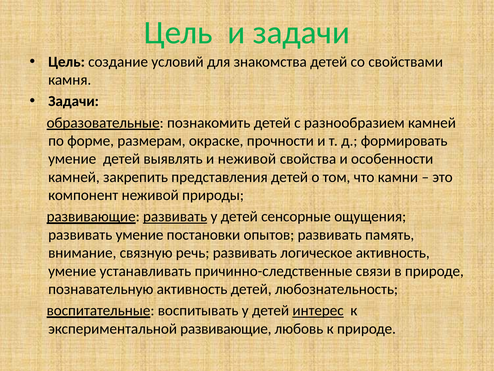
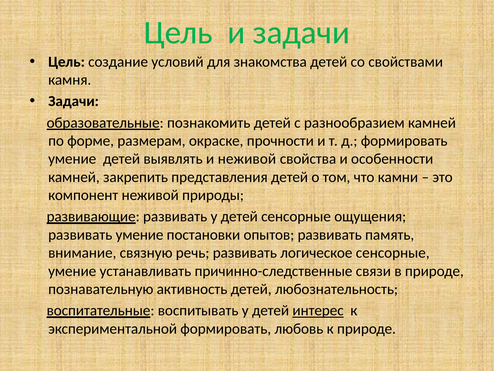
развивать at (175, 216) underline: present -> none
логическое активность: активность -> сенсорные
экспериментальной развивающие: развивающие -> формировать
